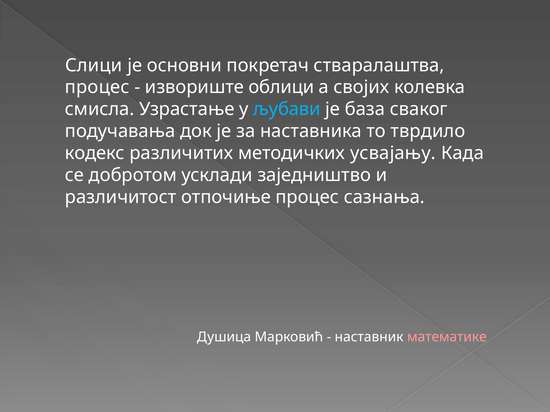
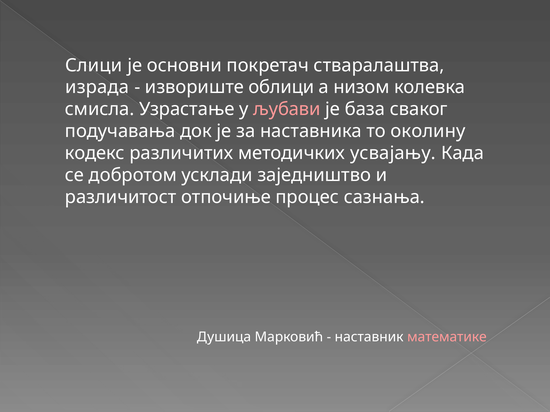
процес at (97, 87): процес -> израда
својих: својих -> низом
љубави colour: light blue -> pink
тврдило: тврдило -> околину
